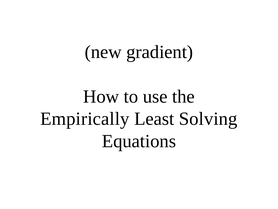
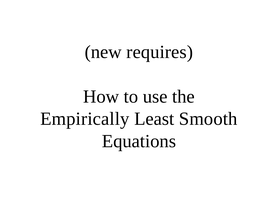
gradient: gradient -> requires
Solving: Solving -> Smooth
